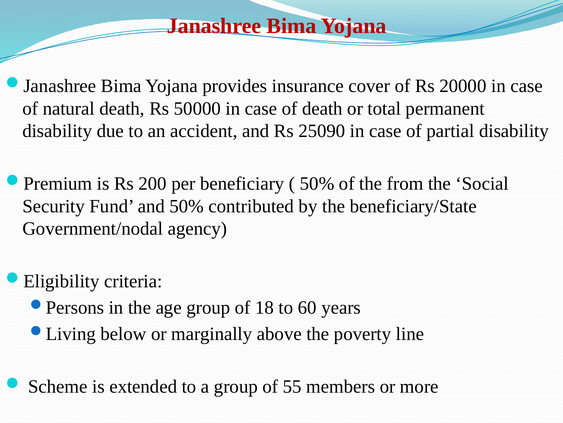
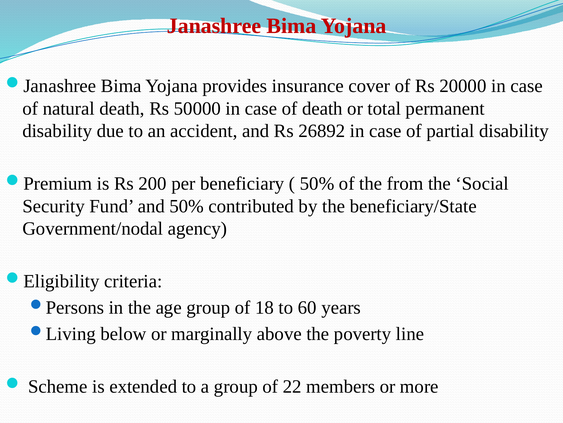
25090: 25090 -> 26892
55: 55 -> 22
